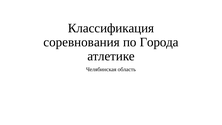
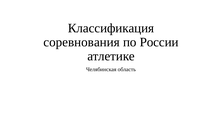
Города: Города -> России
